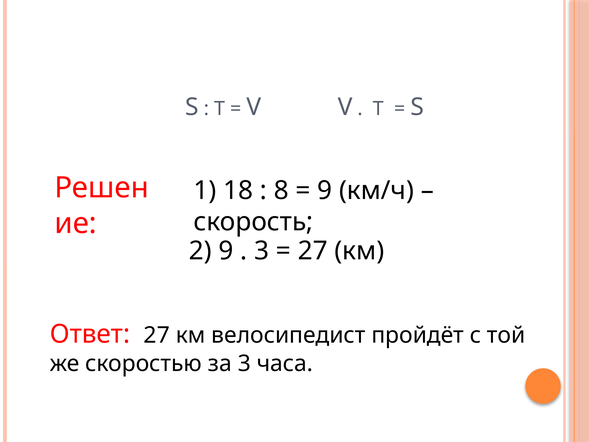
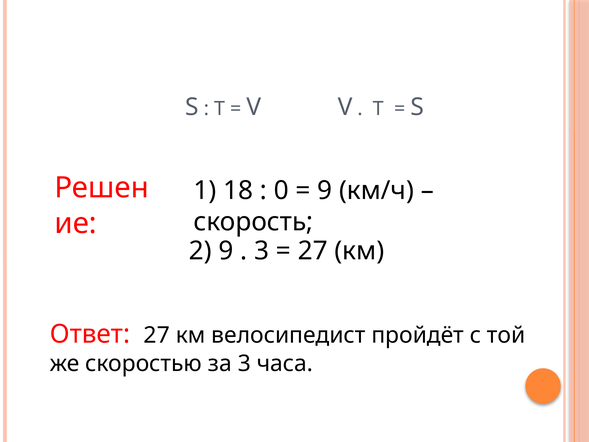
8: 8 -> 0
